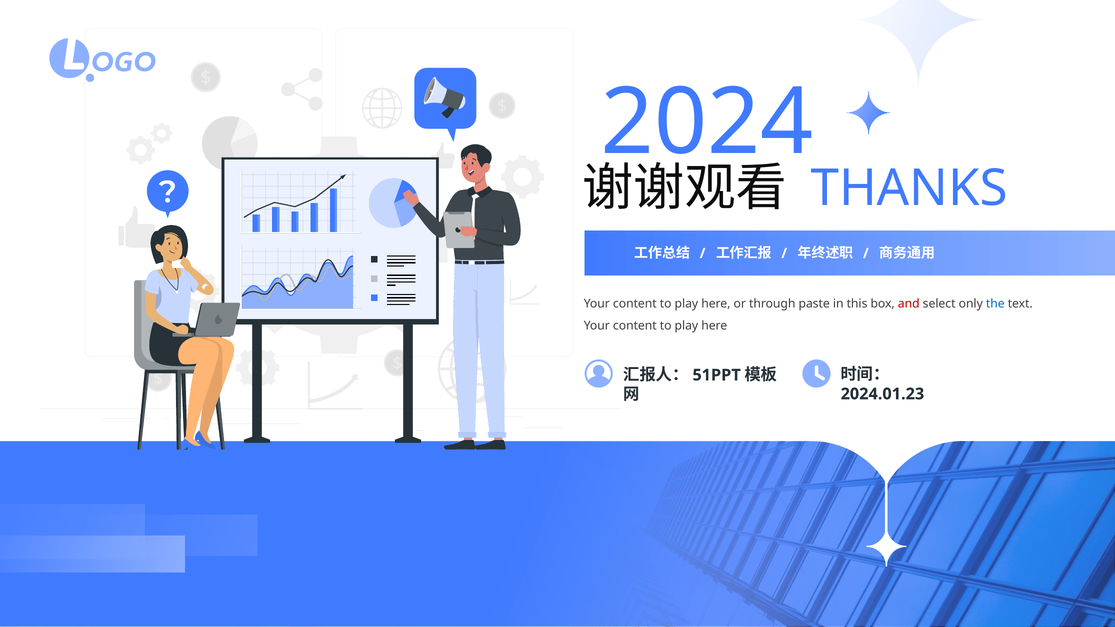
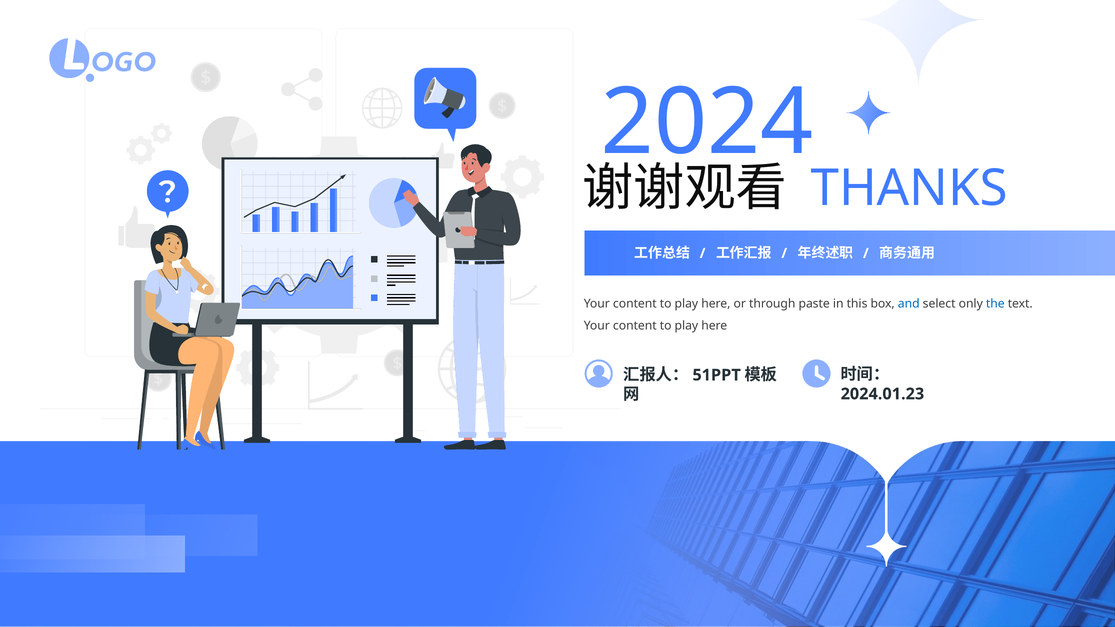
and colour: red -> blue
